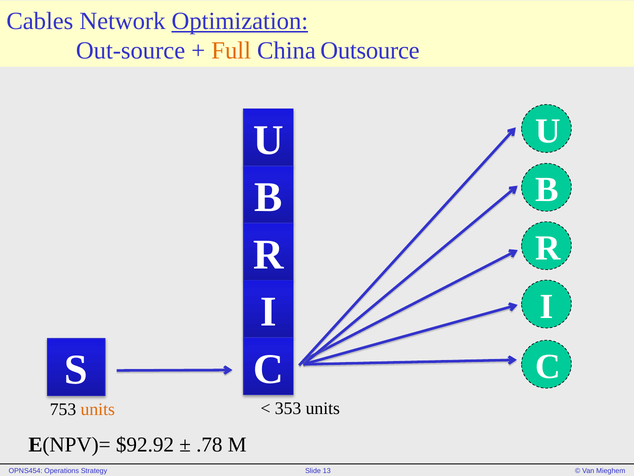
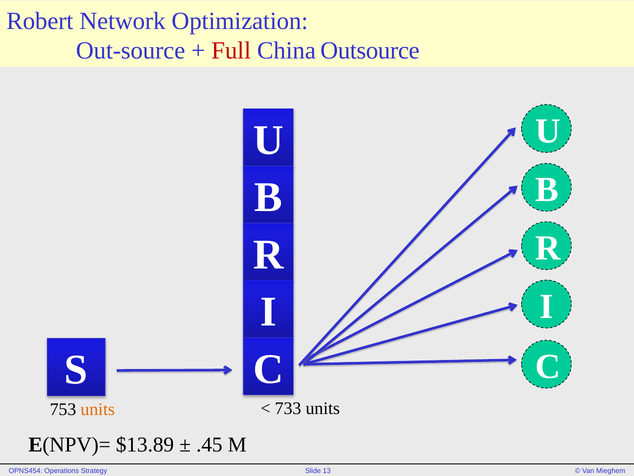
Cables: Cables -> Robert
Optimization underline: present -> none
Full colour: orange -> red
353: 353 -> 733
$92.92: $92.92 -> $13.89
.78: .78 -> .45
